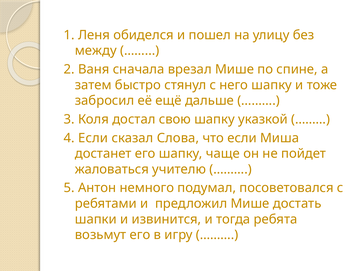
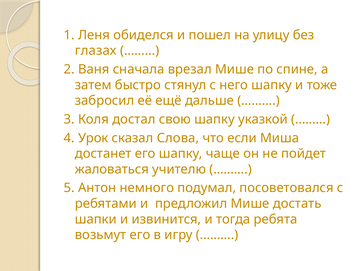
между: между -> глазах
4 Если: Если -> Урок
